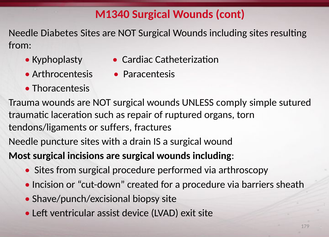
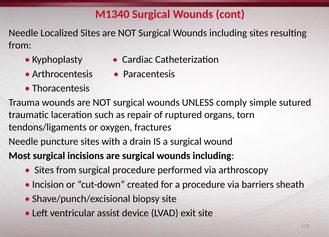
Diabetes: Diabetes -> Localized
suffers: suffers -> oxygen
